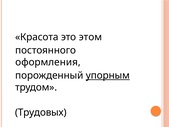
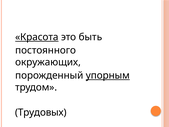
Красота underline: none -> present
этом: этом -> быть
оформления: оформления -> окружающих
